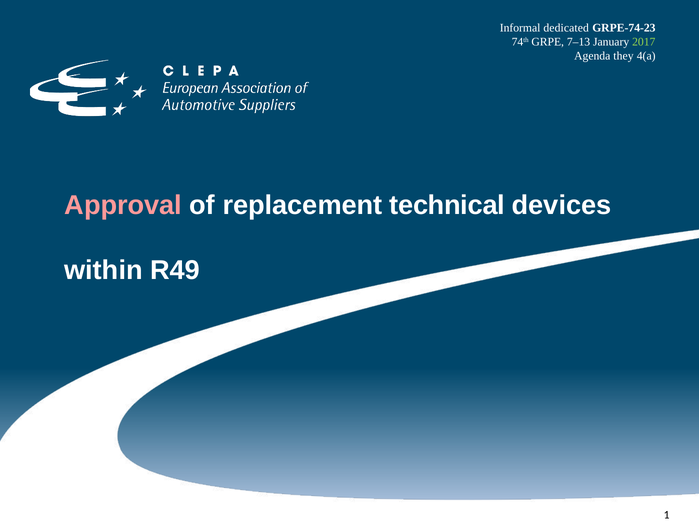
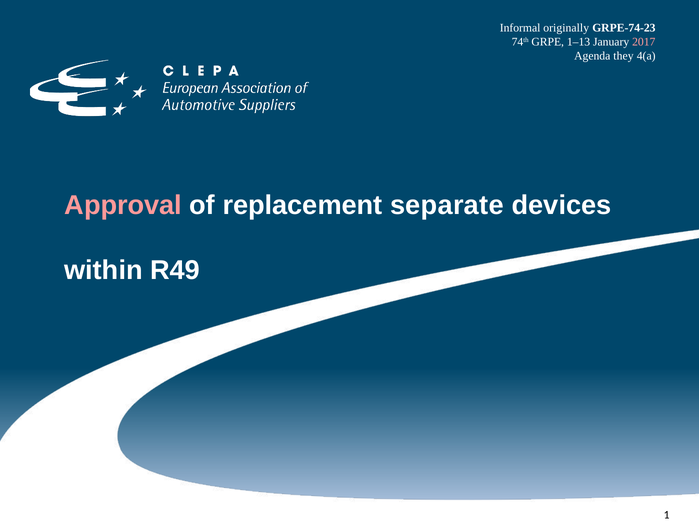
dedicated: dedicated -> originally
7–13: 7–13 -> 1–13
2017 colour: light green -> pink
technical: technical -> separate
